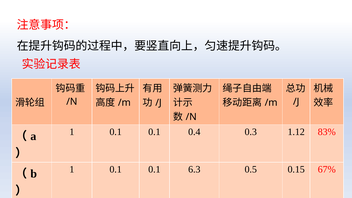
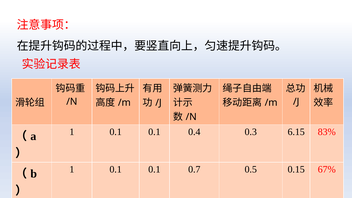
1.12: 1.12 -> 6.15
6.3: 6.3 -> 0.7
